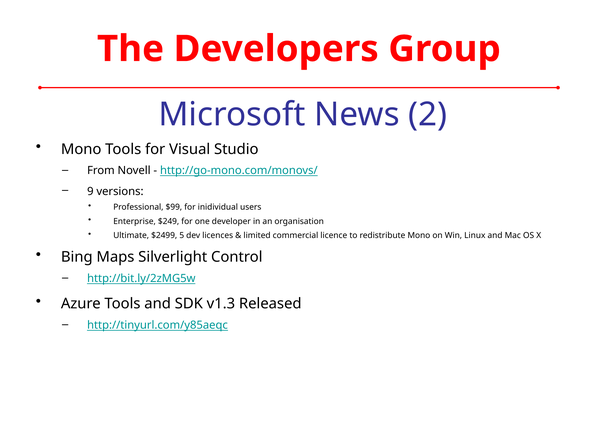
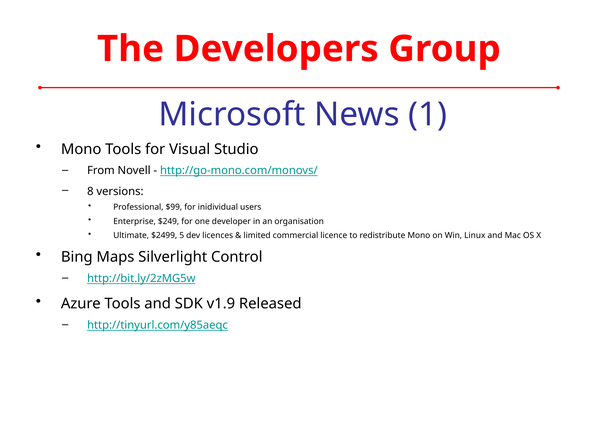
2: 2 -> 1
9: 9 -> 8
v1.3: v1.3 -> v1.9
